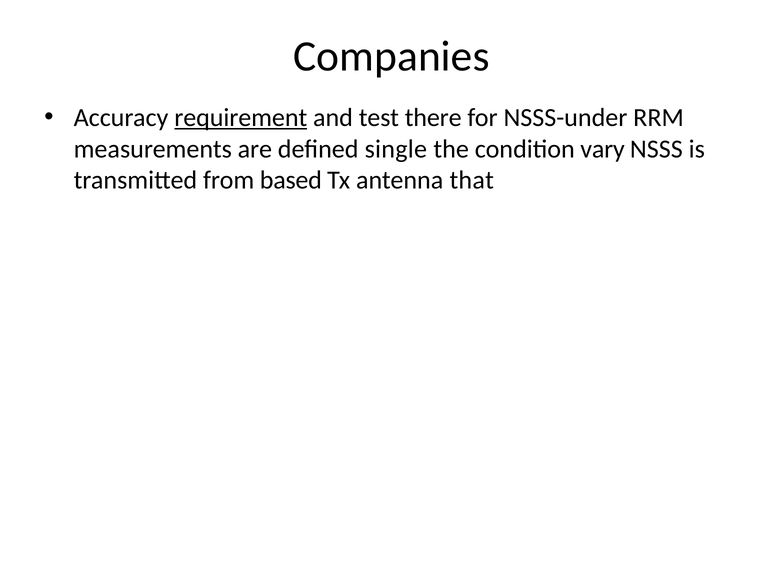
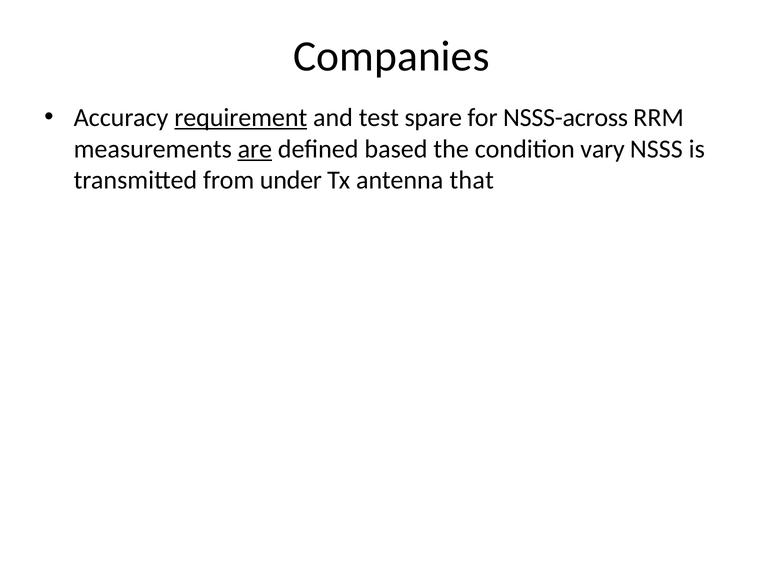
there: there -> spare
NSSS-under: NSSS-under -> NSSS-across
are underline: none -> present
single: single -> based
based: based -> under
